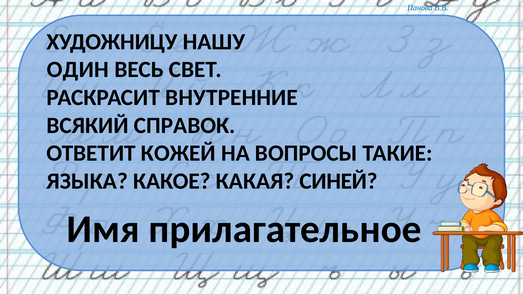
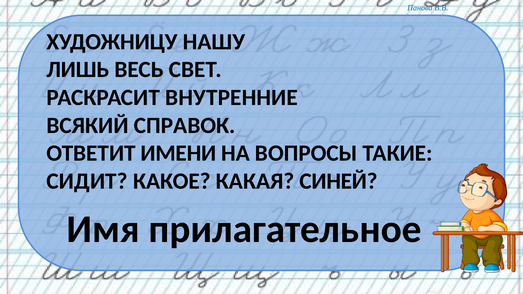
ОДИН: ОДИН -> ЛИШЬ
КОЖЕЙ: КОЖЕЙ -> ИМЕНИ
ЯЗЫКА: ЯЗЫКА -> СИДИТ
